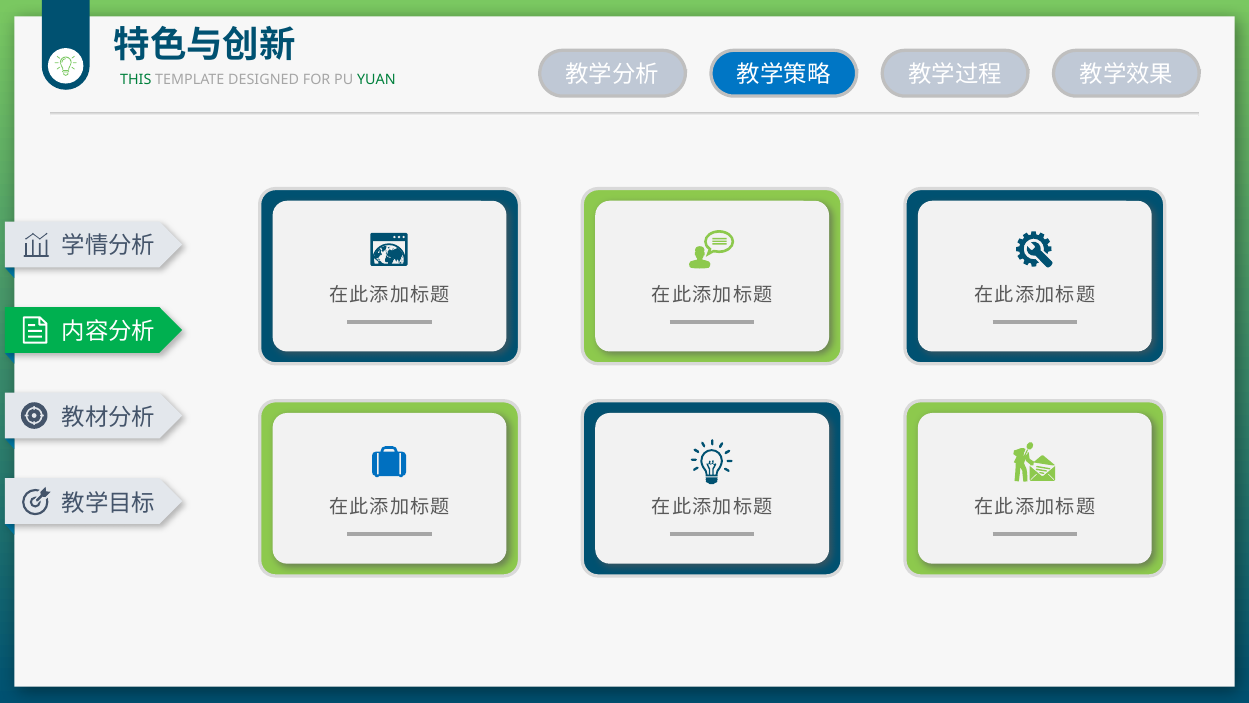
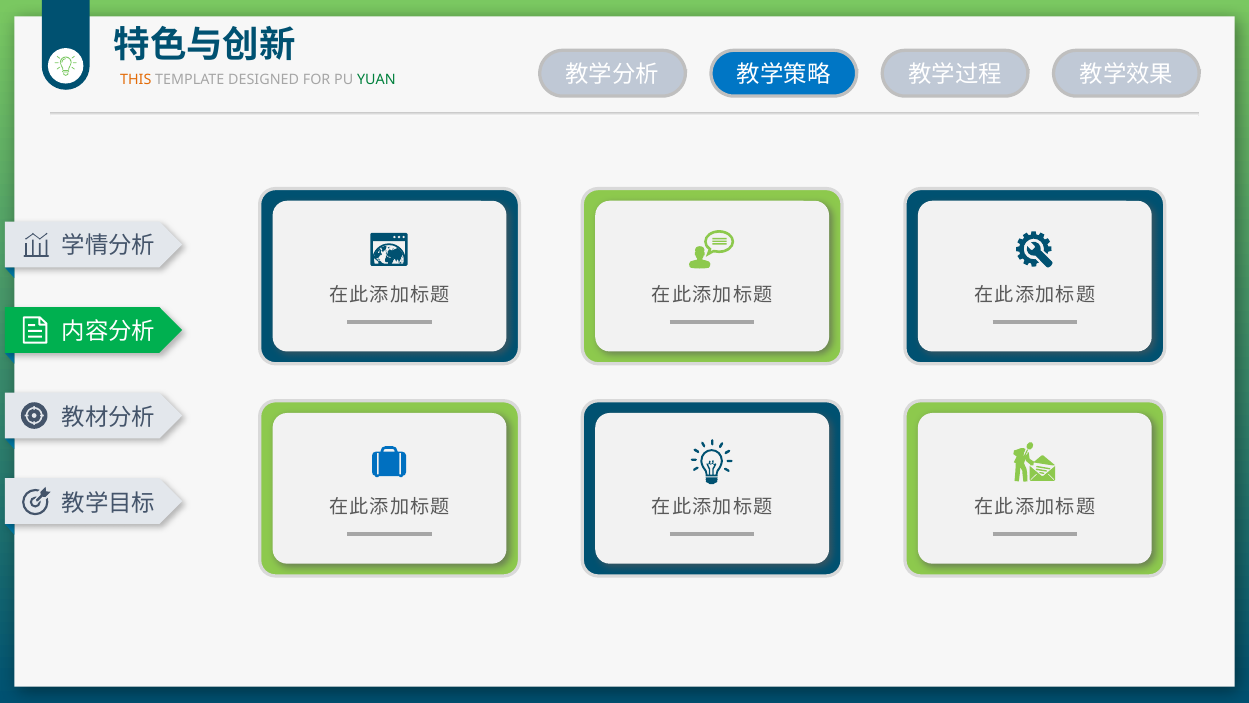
THIS colour: green -> orange
